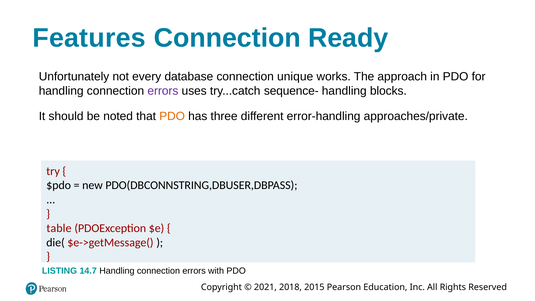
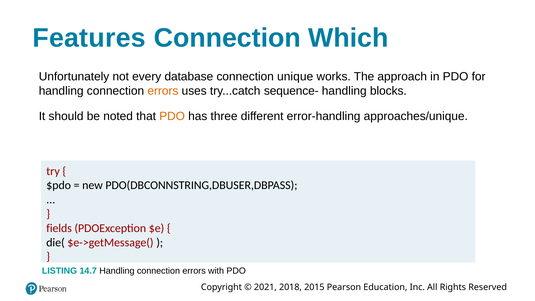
Ready: Ready -> Which
errors at (163, 91) colour: purple -> orange
approaches/private: approaches/private -> approaches/unique
table: table -> fields
